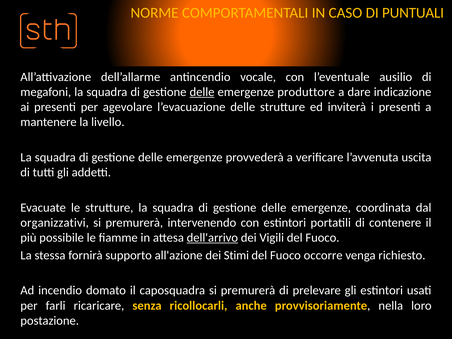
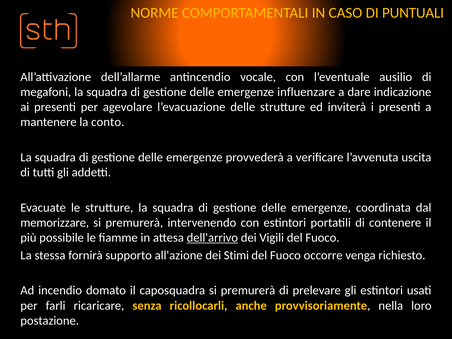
delle at (202, 92) underline: present -> none
produttore: produttore -> influenzare
livello: livello -> conto
organizzativi: organizzativi -> memorizzare
